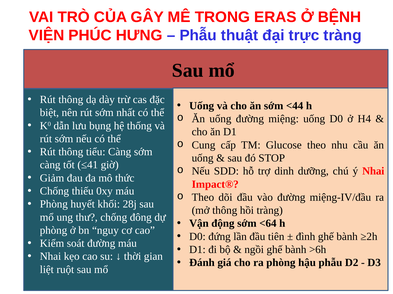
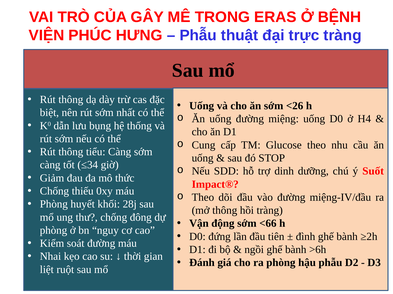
<44: <44 -> <26
≤41: ≤41 -> ≤34
ý Nhai: Nhai -> Suốt
<64: <64 -> <66
